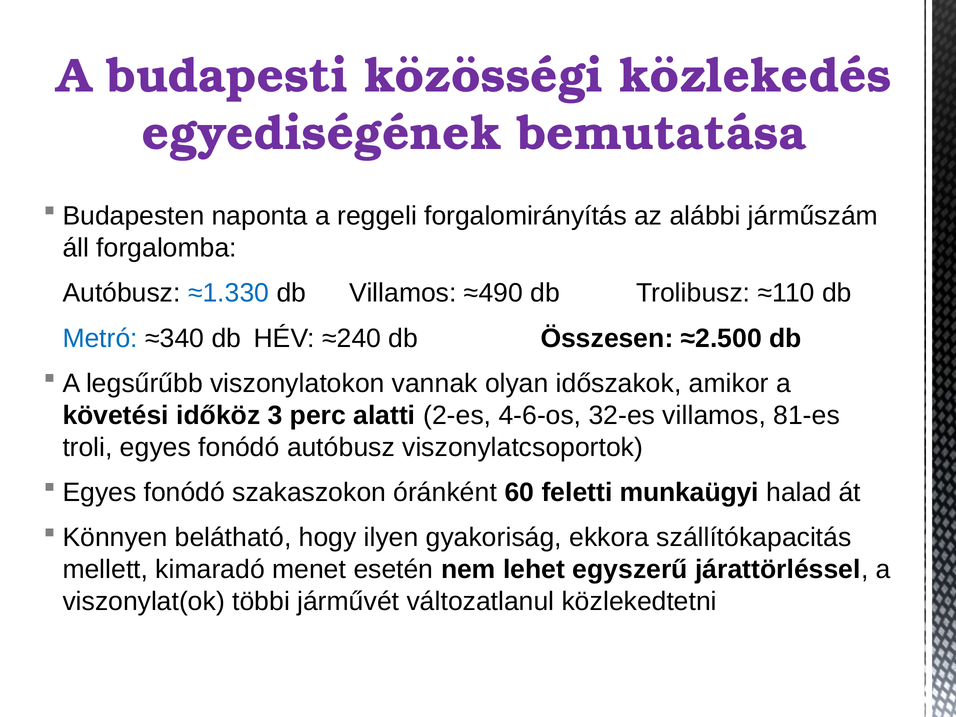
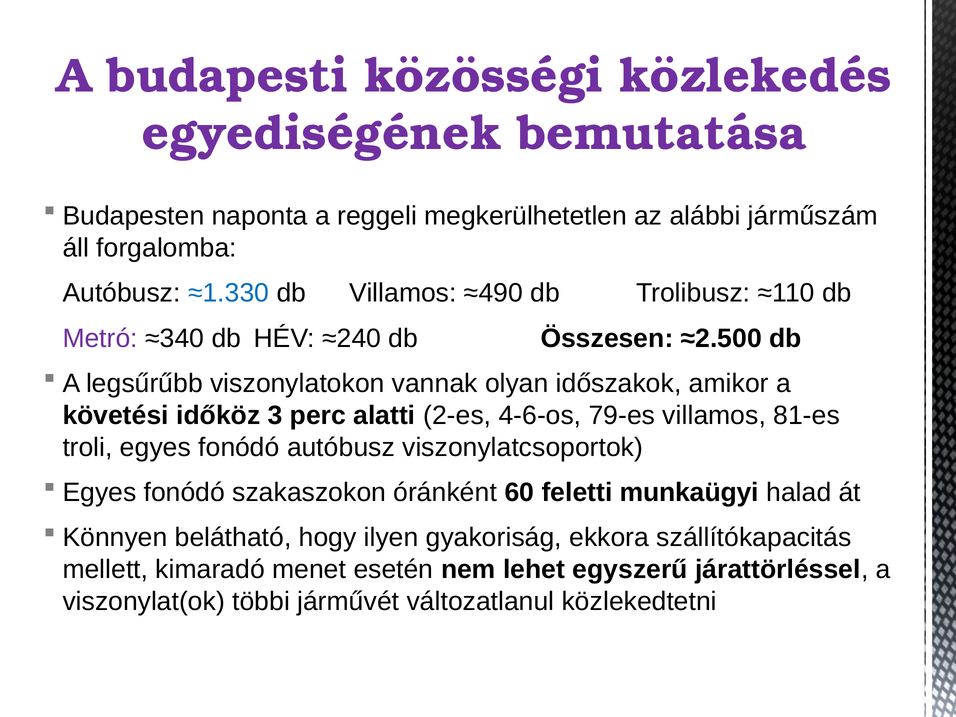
forgalomirányítás: forgalomirányítás -> megkerülhetetlen
Metró colour: blue -> purple
32-es: 32-es -> 79-es
